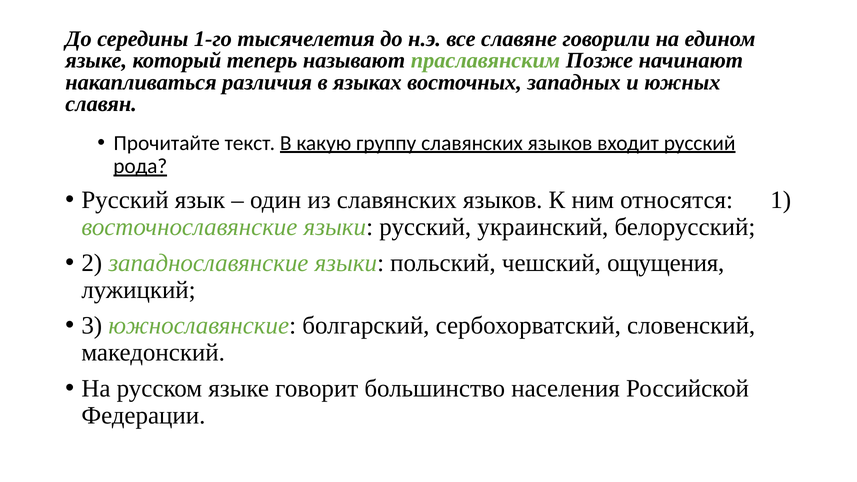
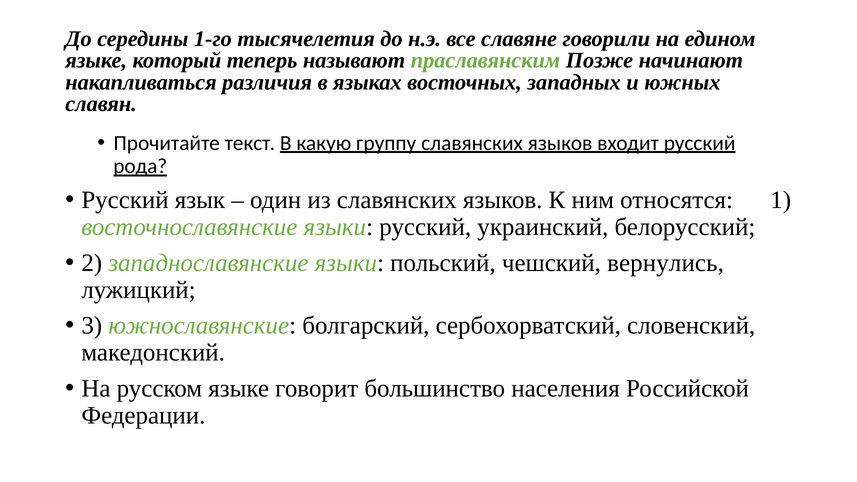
ощущения: ощущения -> вернулись
